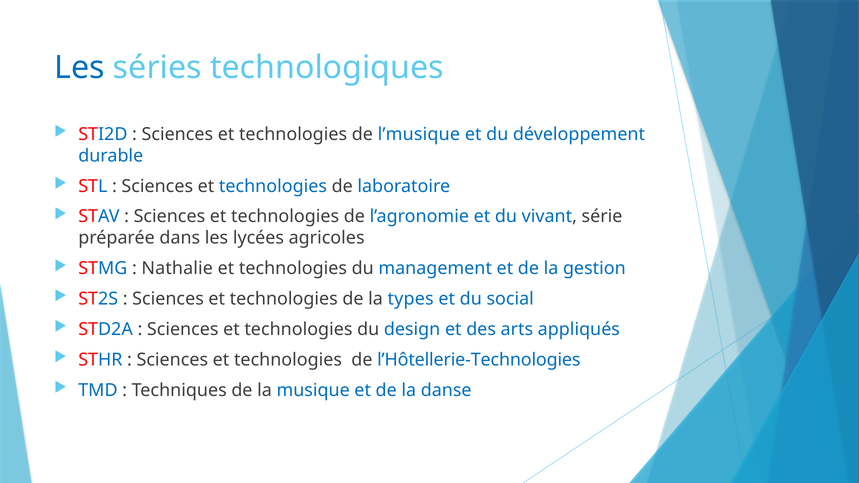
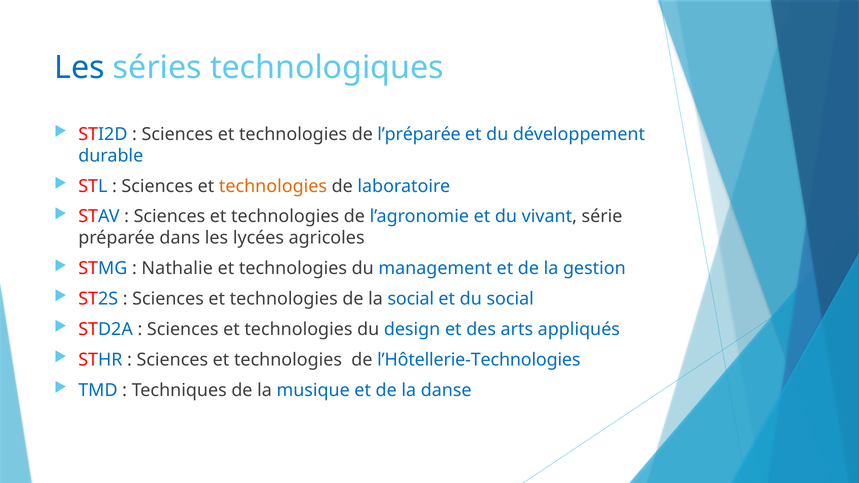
l’musique: l’musique -> l’préparée
technologies at (273, 186) colour: blue -> orange
la types: types -> social
